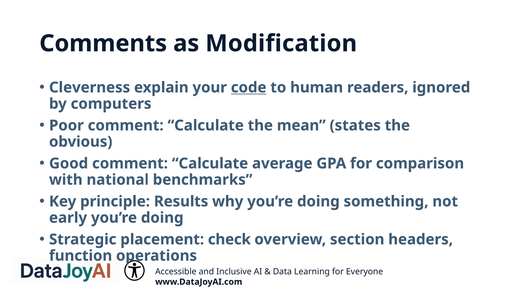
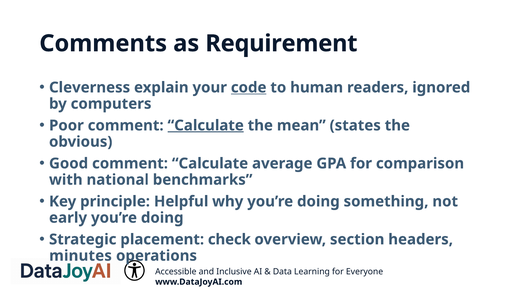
Modification: Modification -> Requirement
Calculate at (206, 125) underline: none -> present
Results: Results -> Helpful
function: function -> minutes
